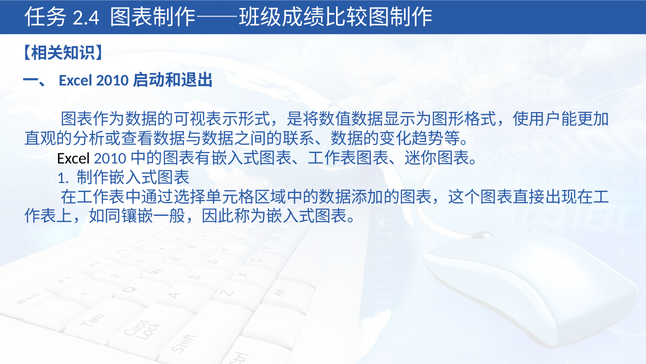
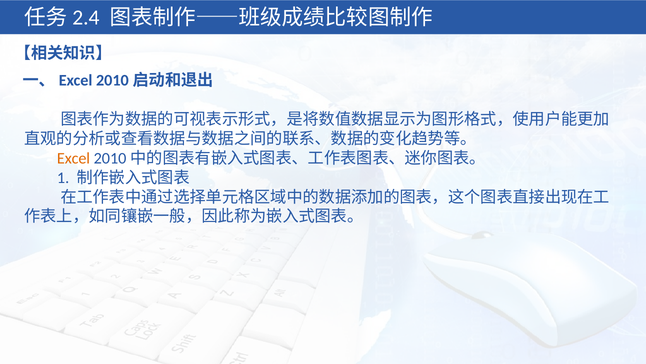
Excel colour: black -> orange
